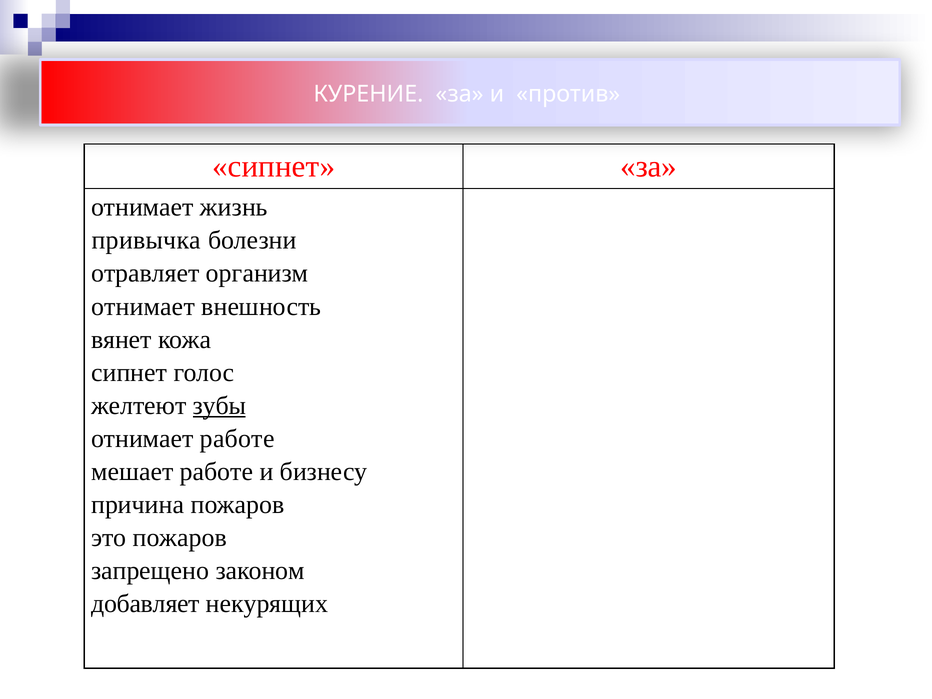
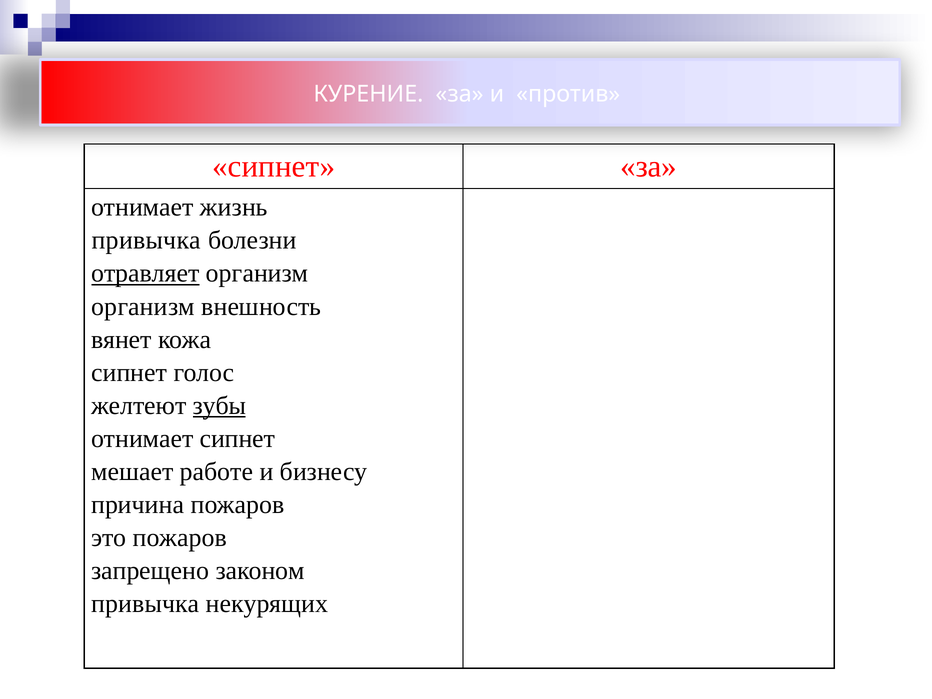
отравляет underline: none -> present
отнимает at (143, 306): отнимает -> организм
отнимает работе: работе -> сипнет
добавляет at (145, 604): добавляет -> привычка
